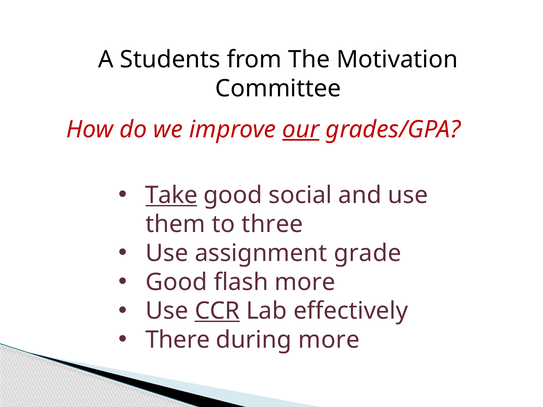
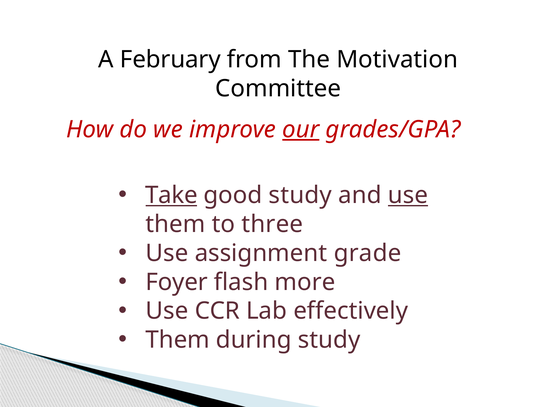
Students: Students -> February
good social: social -> study
use at (408, 195) underline: none -> present
Good at (177, 282): Good -> Foyer
CCR underline: present -> none
There at (178, 340): There -> Them
during more: more -> study
